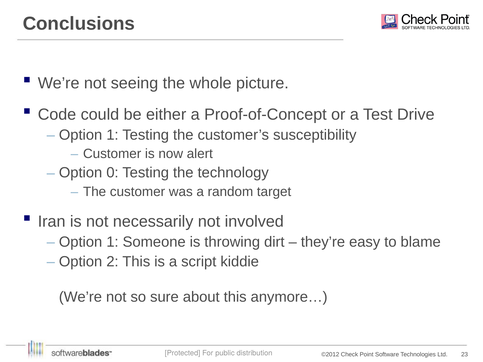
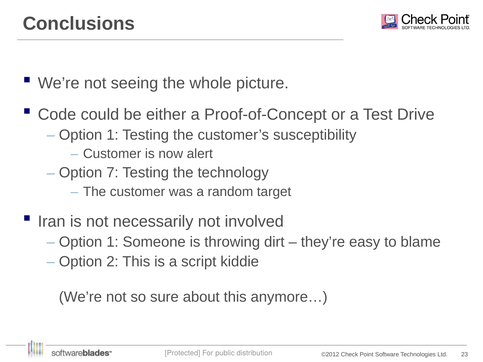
0: 0 -> 7
